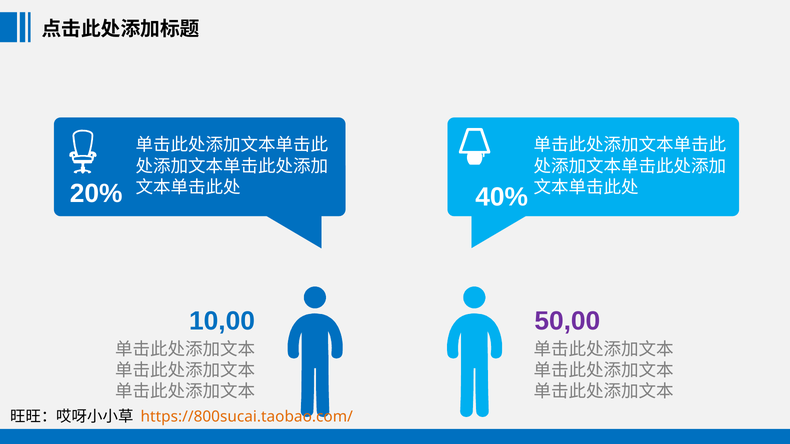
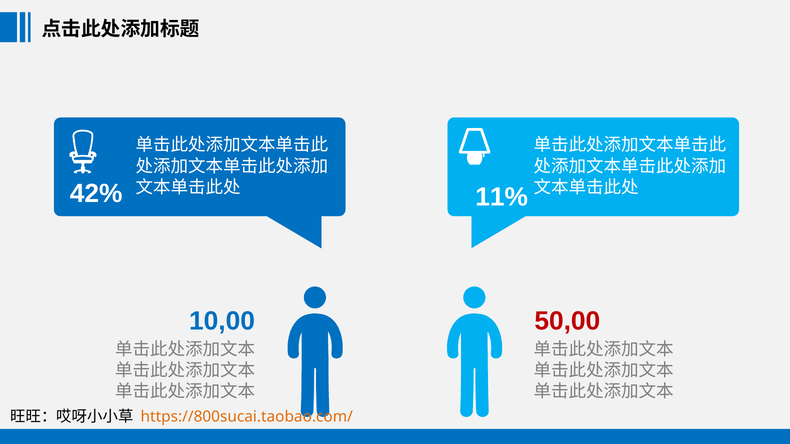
20%: 20% -> 42%
40%: 40% -> 11%
50,00 colour: purple -> red
